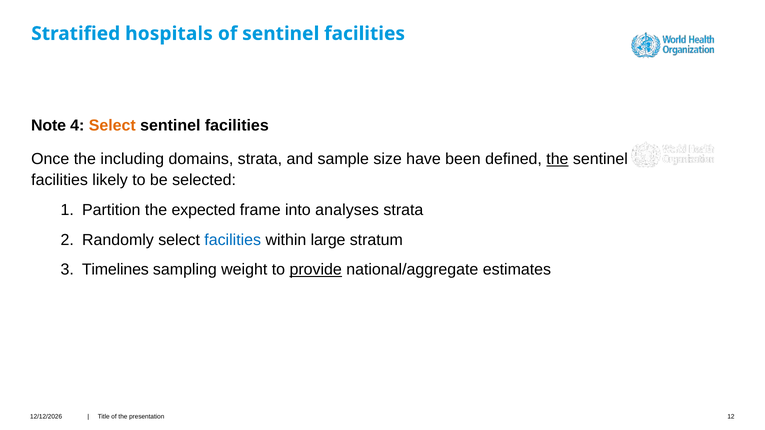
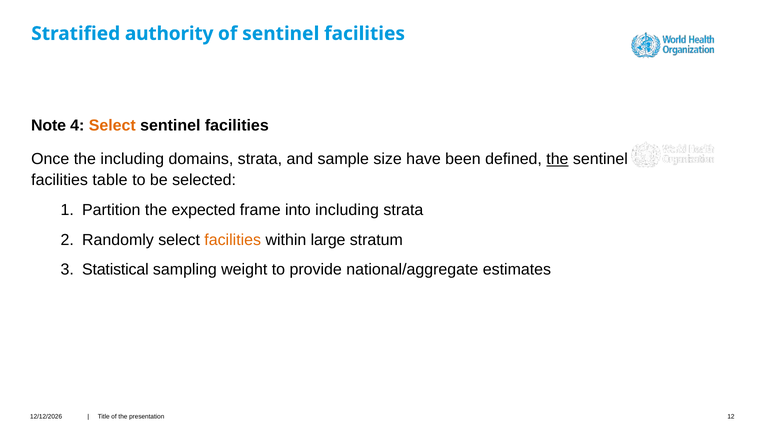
hospitals: hospitals -> authority
likely: likely -> table
into analyses: analyses -> including
facilities at (233, 240) colour: blue -> orange
Timelines: Timelines -> Statistical
provide underline: present -> none
